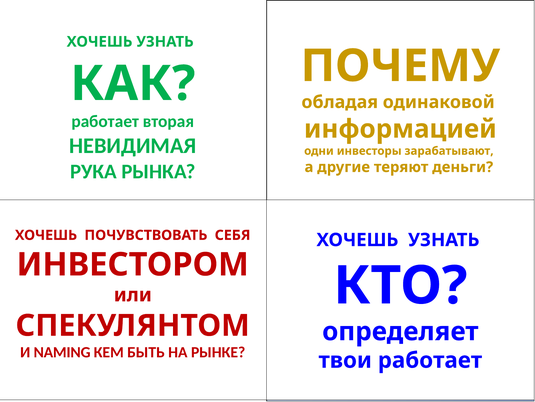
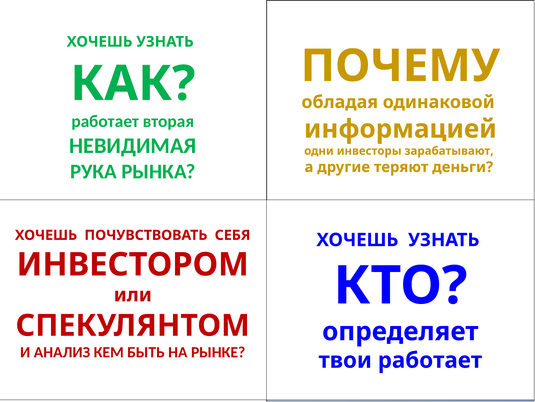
NAMING: NAMING -> АНАЛИЗ
